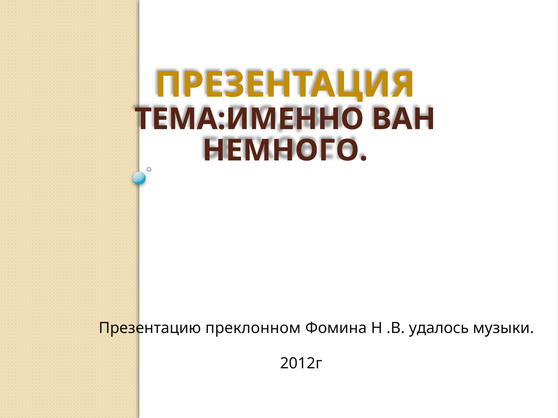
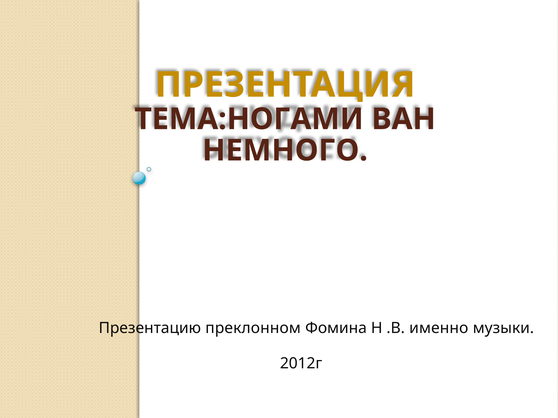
ТЕМА:ИМЕННО: ТЕМА:ИМЕННО -> ТЕМА:НОГАМИ
удалось: удалось -> именно
